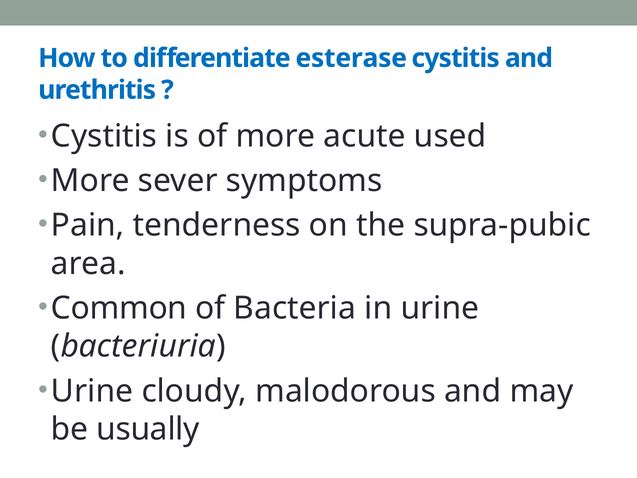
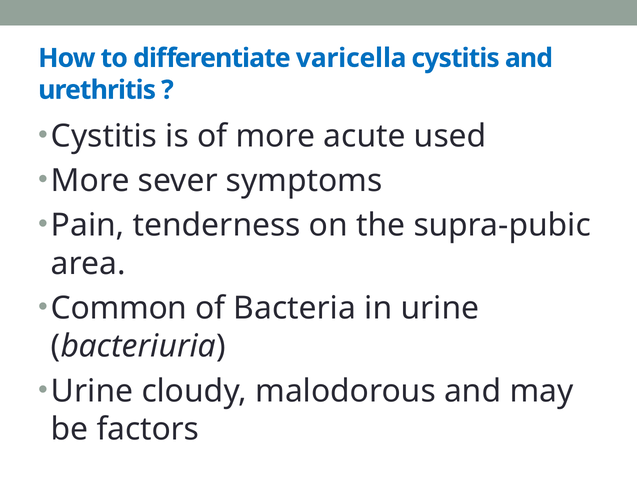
esterase: esterase -> varicella
usually: usually -> factors
